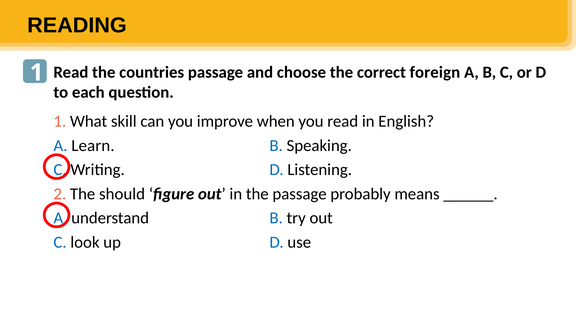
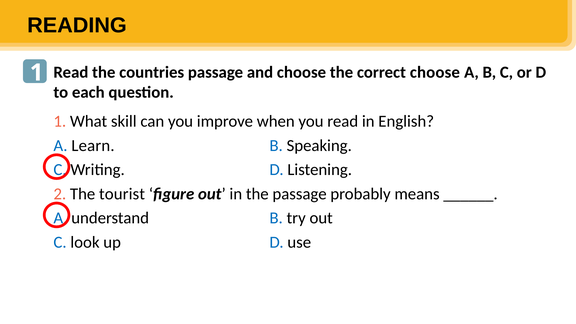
correct foreign: foreign -> choose
should: should -> tourist
